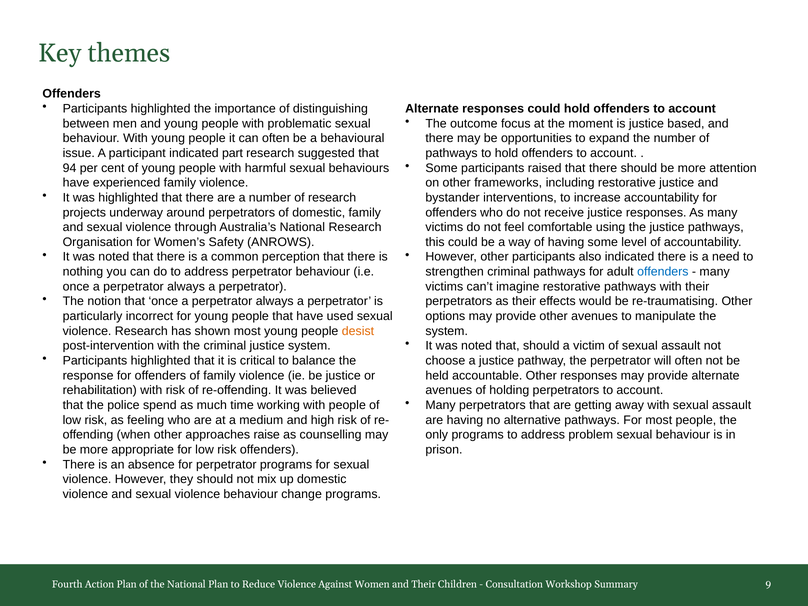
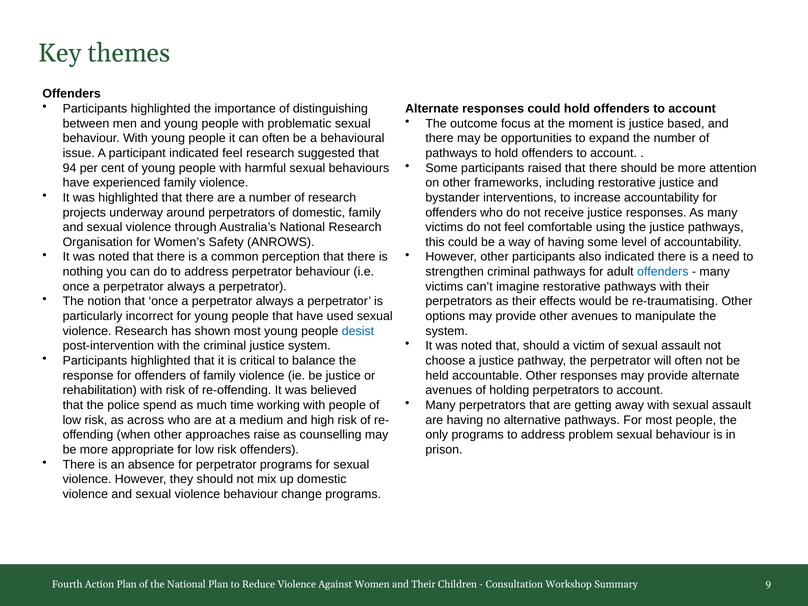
indicated part: part -> feel
desist colour: orange -> blue
feeling: feeling -> across
